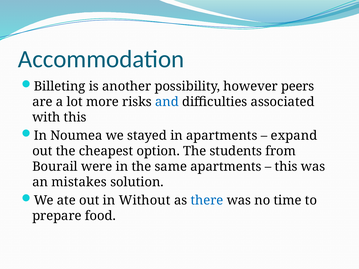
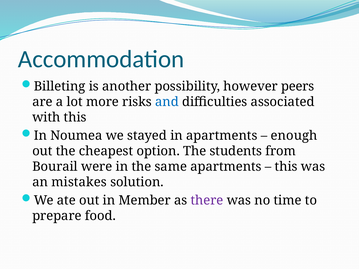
expand: expand -> enough
Without: Without -> Member
there colour: blue -> purple
